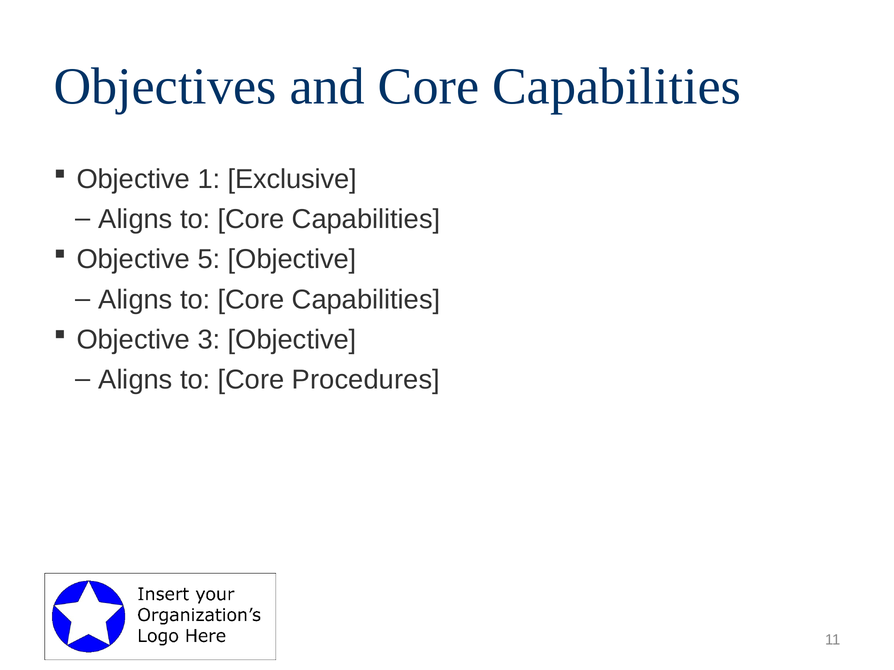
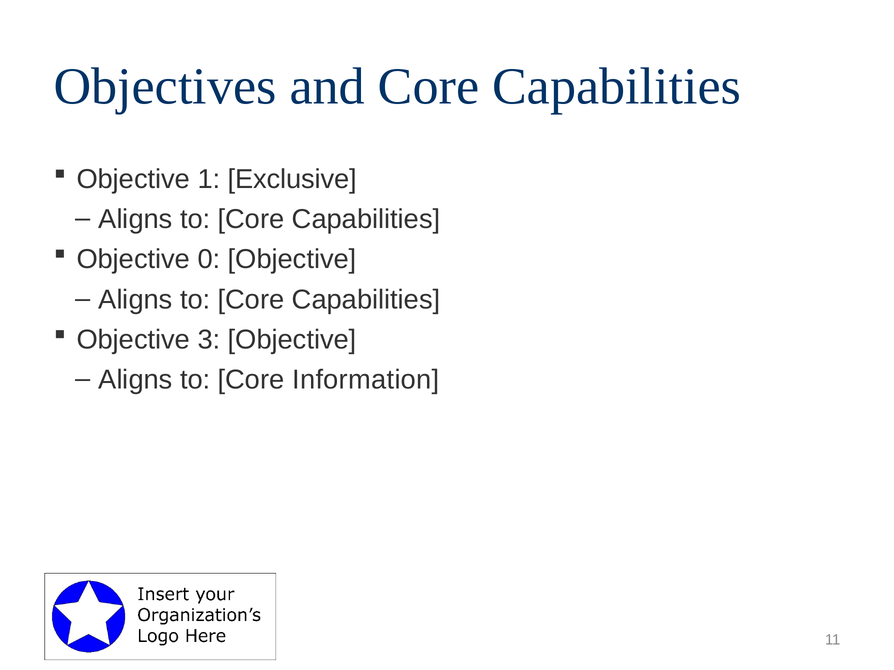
5: 5 -> 0
Procedures: Procedures -> Information
